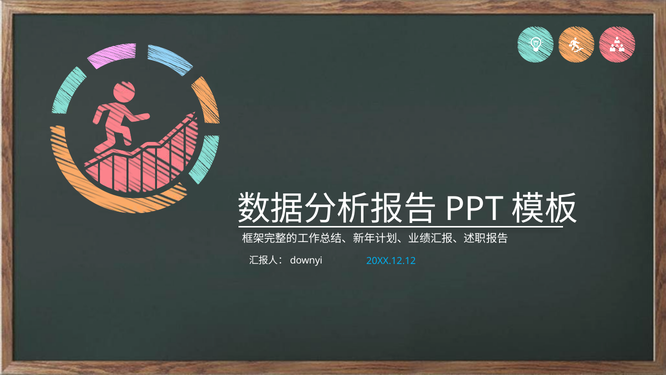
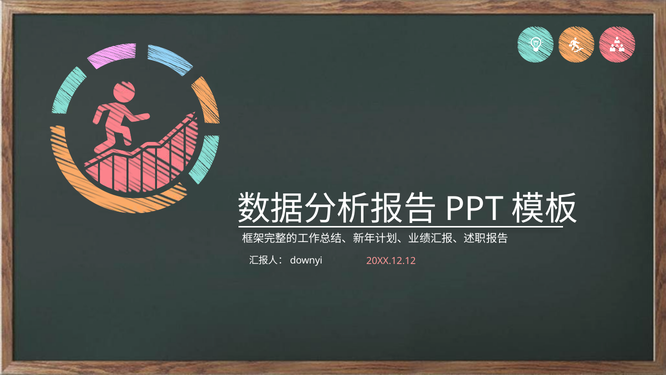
20XX.12.12 colour: light blue -> pink
